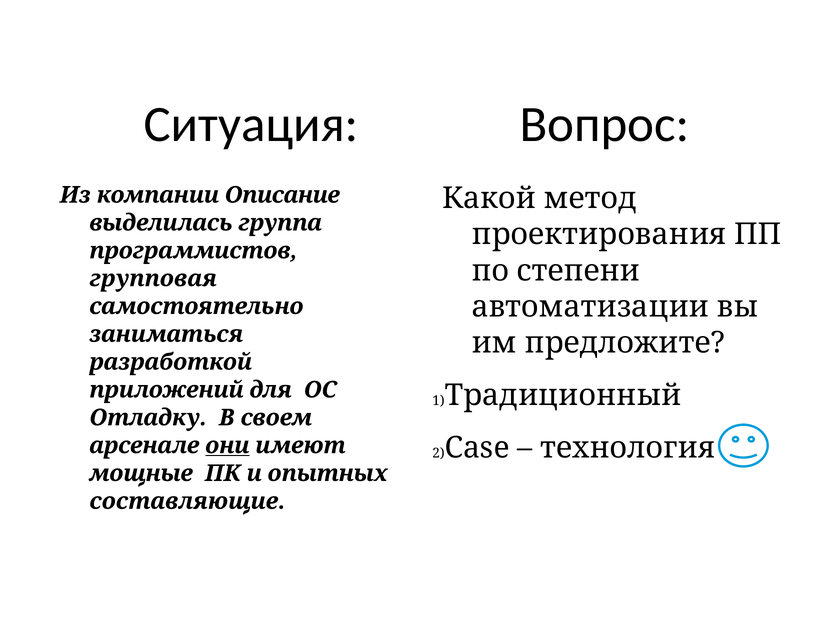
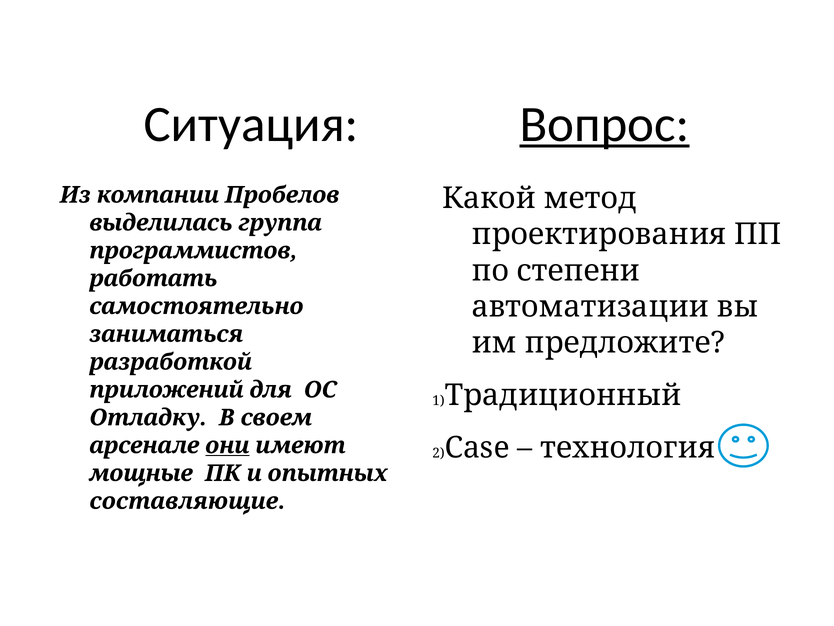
Вопрос underline: none -> present
Описание: Описание -> Пробелов
групповая: групповая -> работать
